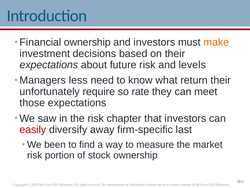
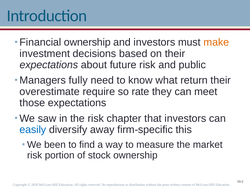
levels: levels -> public
less: less -> fully
unfortunately: unfortunately -> overestimate
easily colour: red -> blue
last: last -> this
